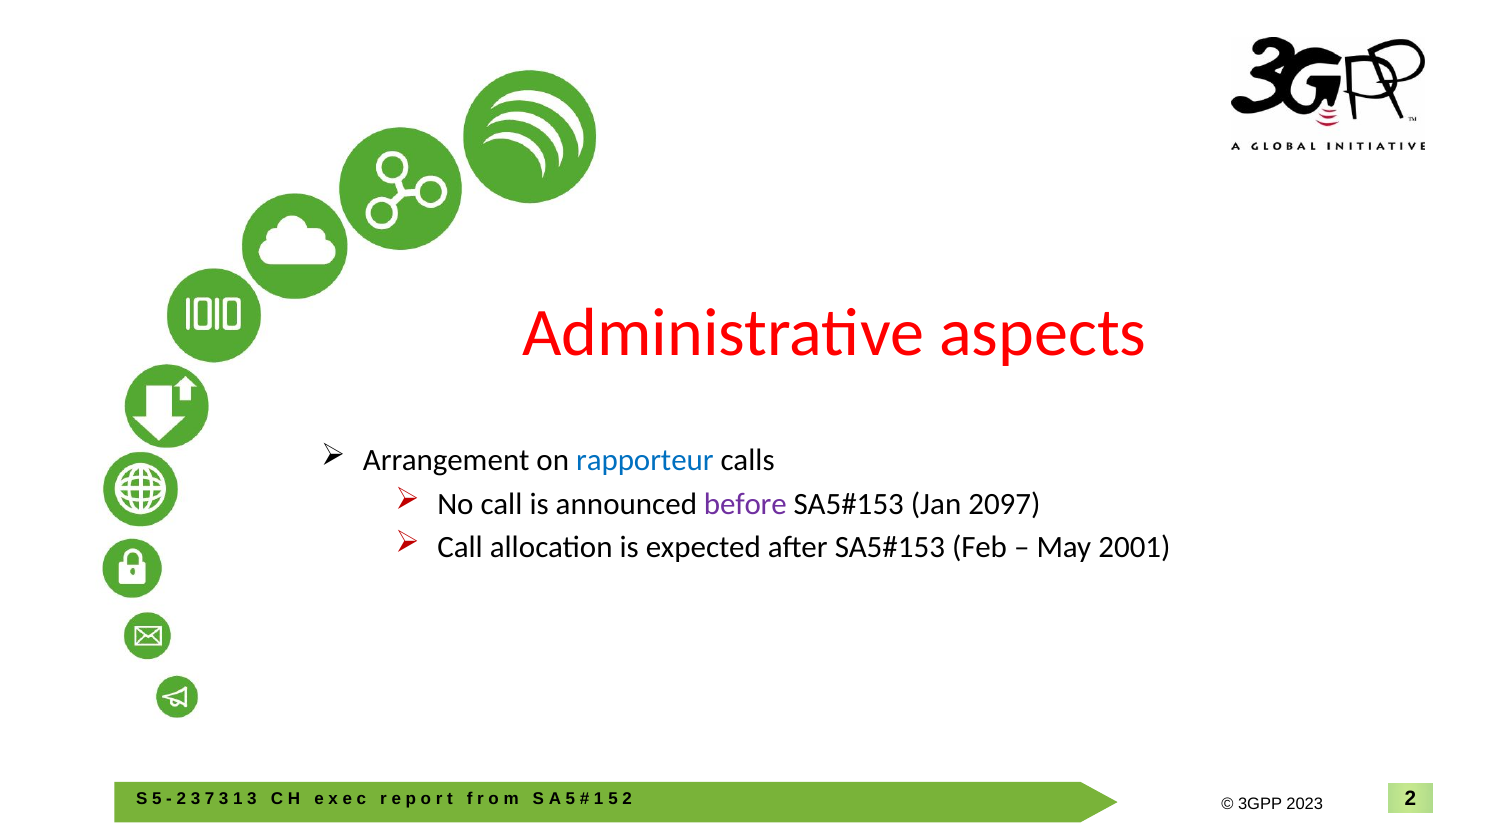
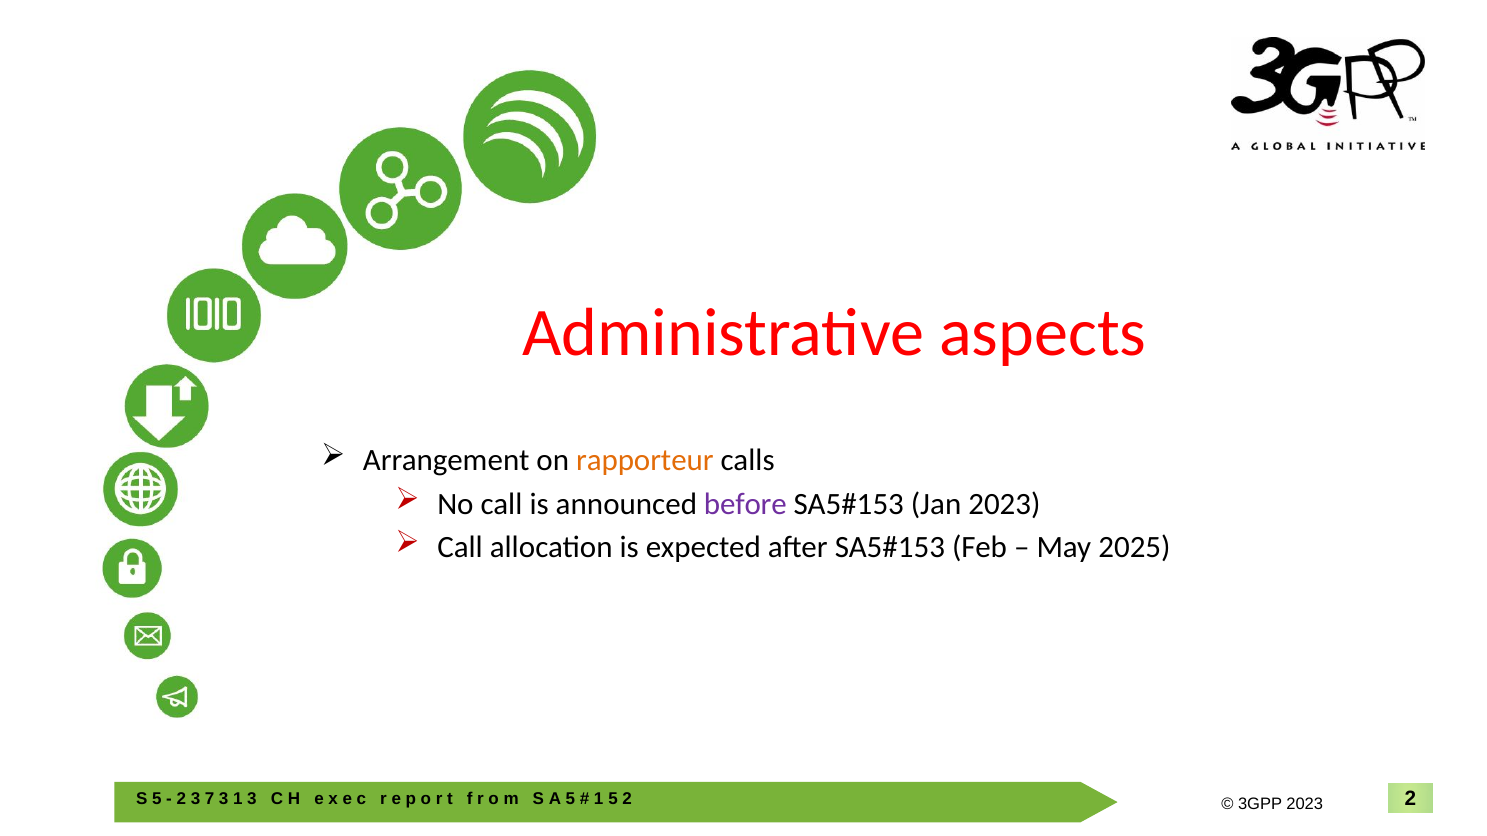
rapporteur colour: blue -> orange
Jan 2097: 2097 -> 2023
2001: 2001 -> 2025
